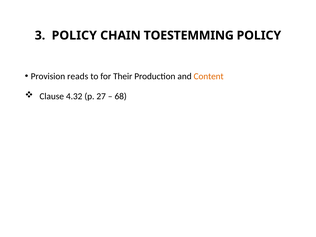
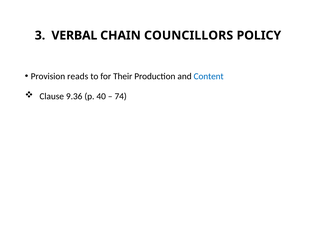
3 POLICY: POLICY -> VERBAL
TOESTEMMING: TOESTEMMING -> COUNCILLORS
Content colour: orange -> blue
4.32: 4.32 -> 9.36
27: 27 -> 40
68: 68 -> 74
